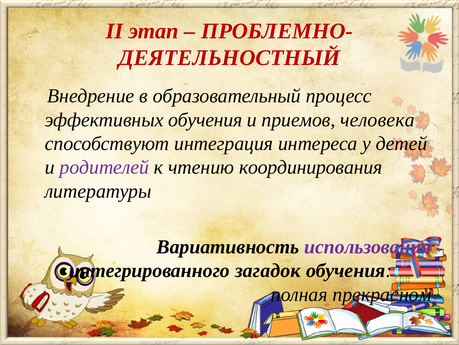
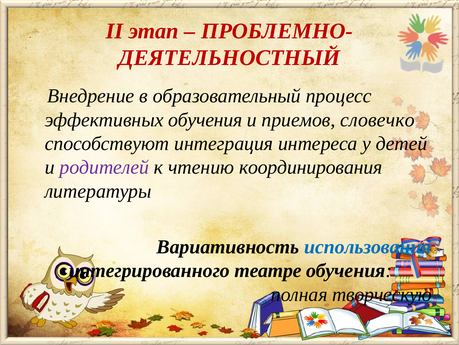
человека: человека -> словечко
использования colour: purple -> blue
загадок: загадок -> театре
прекрасном: прекрасном -> творческую
